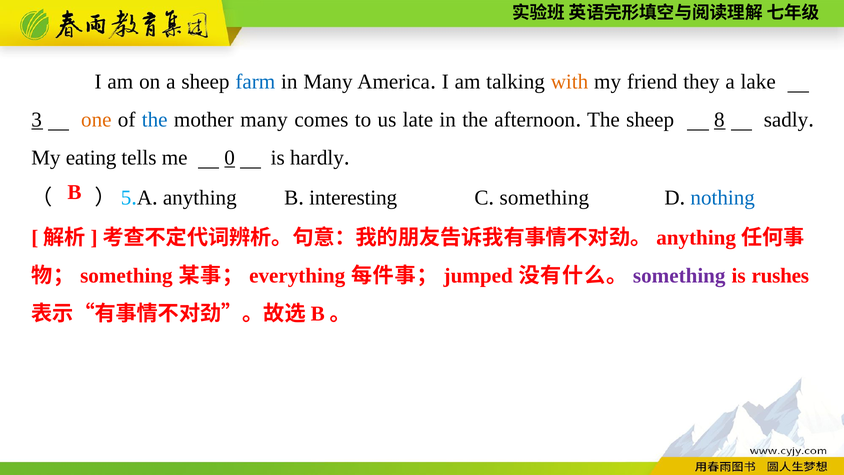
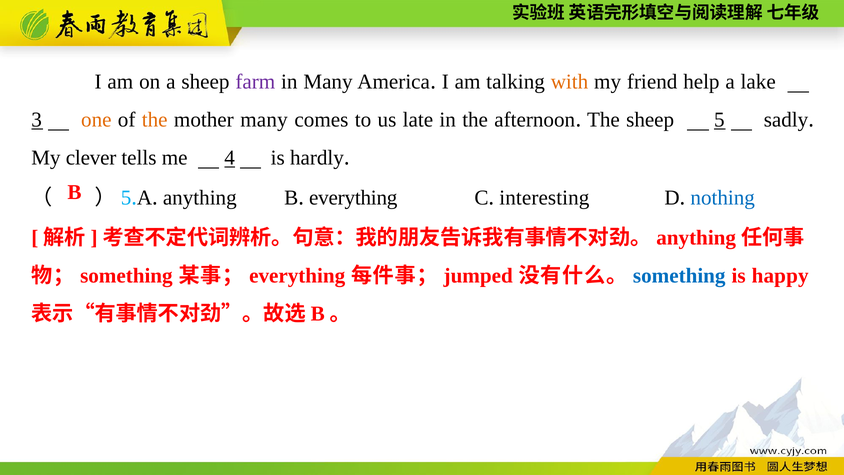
farm colour: blue -> purple
they: they -> help
the at (155, 120) colour: blue -> orange
8: 8 -> 5
eating: eating -> clever
0: 0 -> 4
interesting at (353, 198): interesting -> everything
something at (544, 198): something -> interesting
something at (679, 275) colour: purple -> blue
rushes: rushes -> happy
